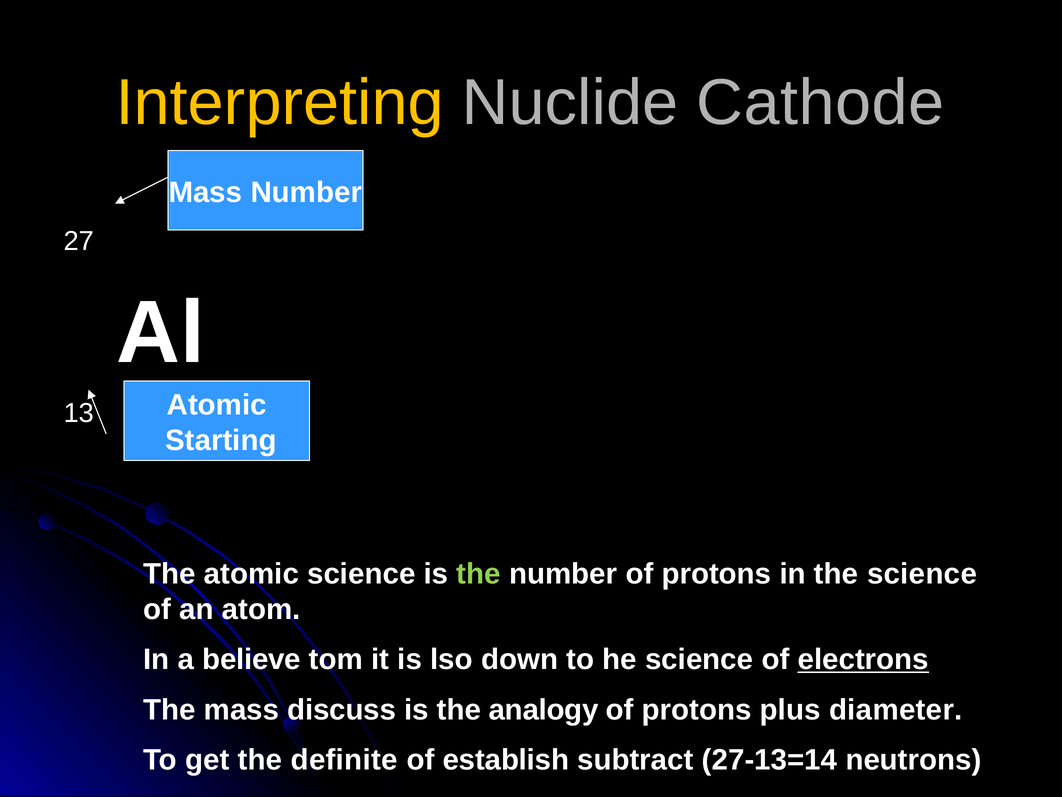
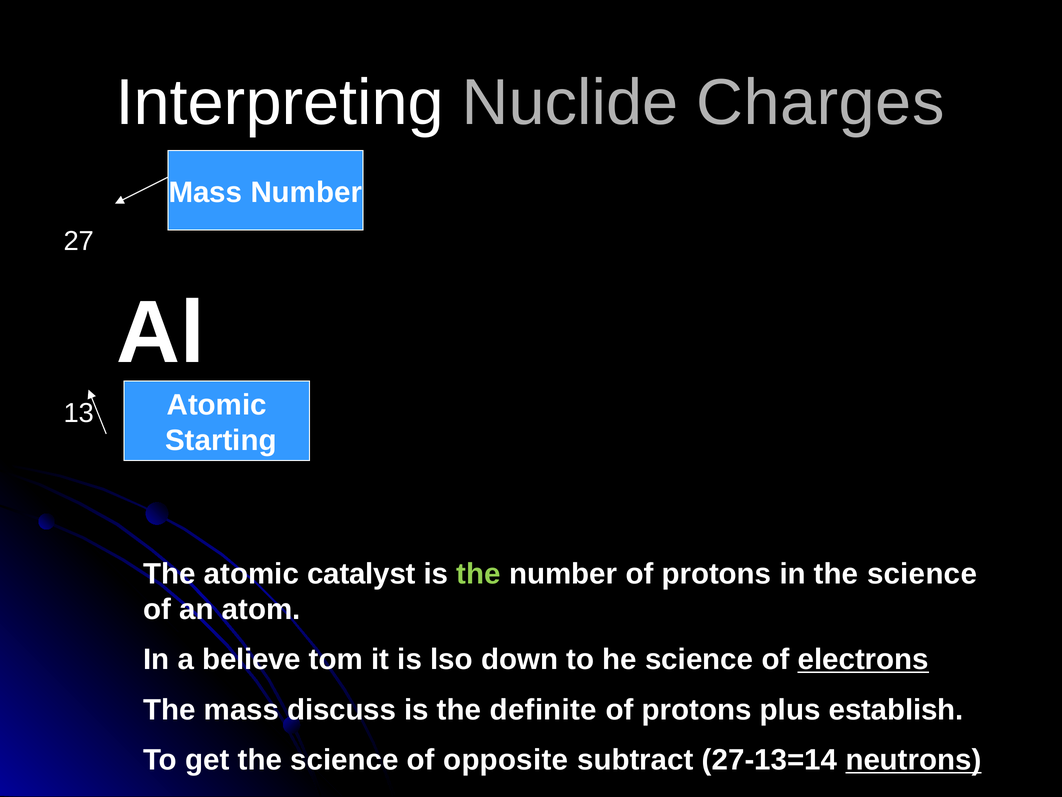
Interpreting colour: yellow -> white
Cathode: Cathode -> Charges
atomic science: science -> catalyst
analogy: analogy -> definite
diameter: diameter -> establish
get the definite: definite -> science
establish: establish -> opposite
neutrons underline: none -> present
